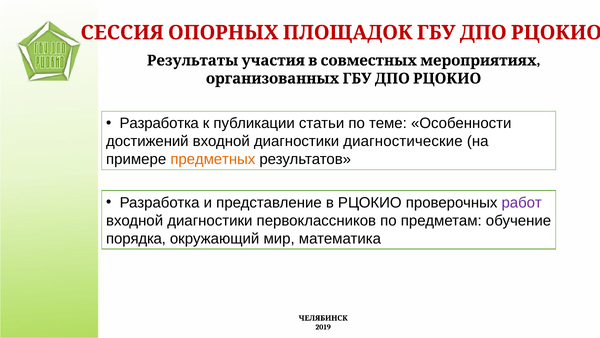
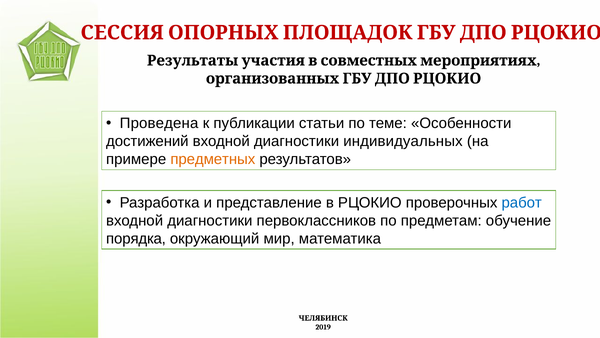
Разработка at (159, 123): Разработка -> Проведена
диагностические: диагностические -> индивидуальных
работ colour: purple -> blue
